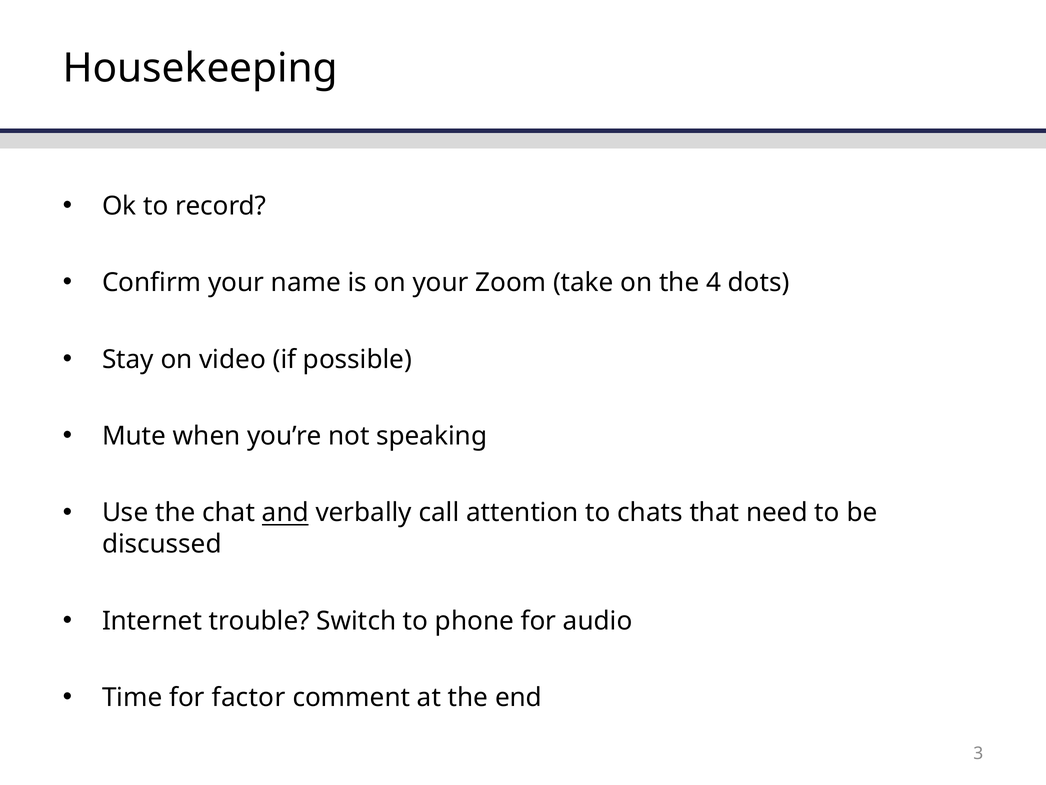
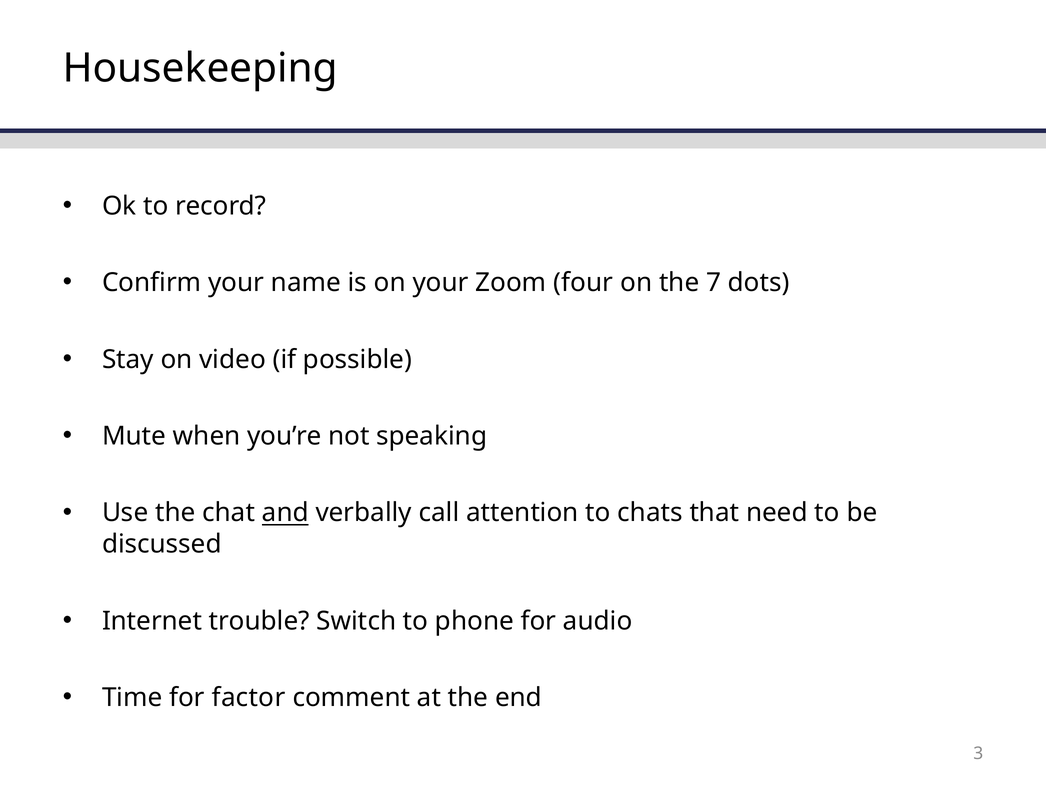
take: take -> four
4: 4 -> 7
